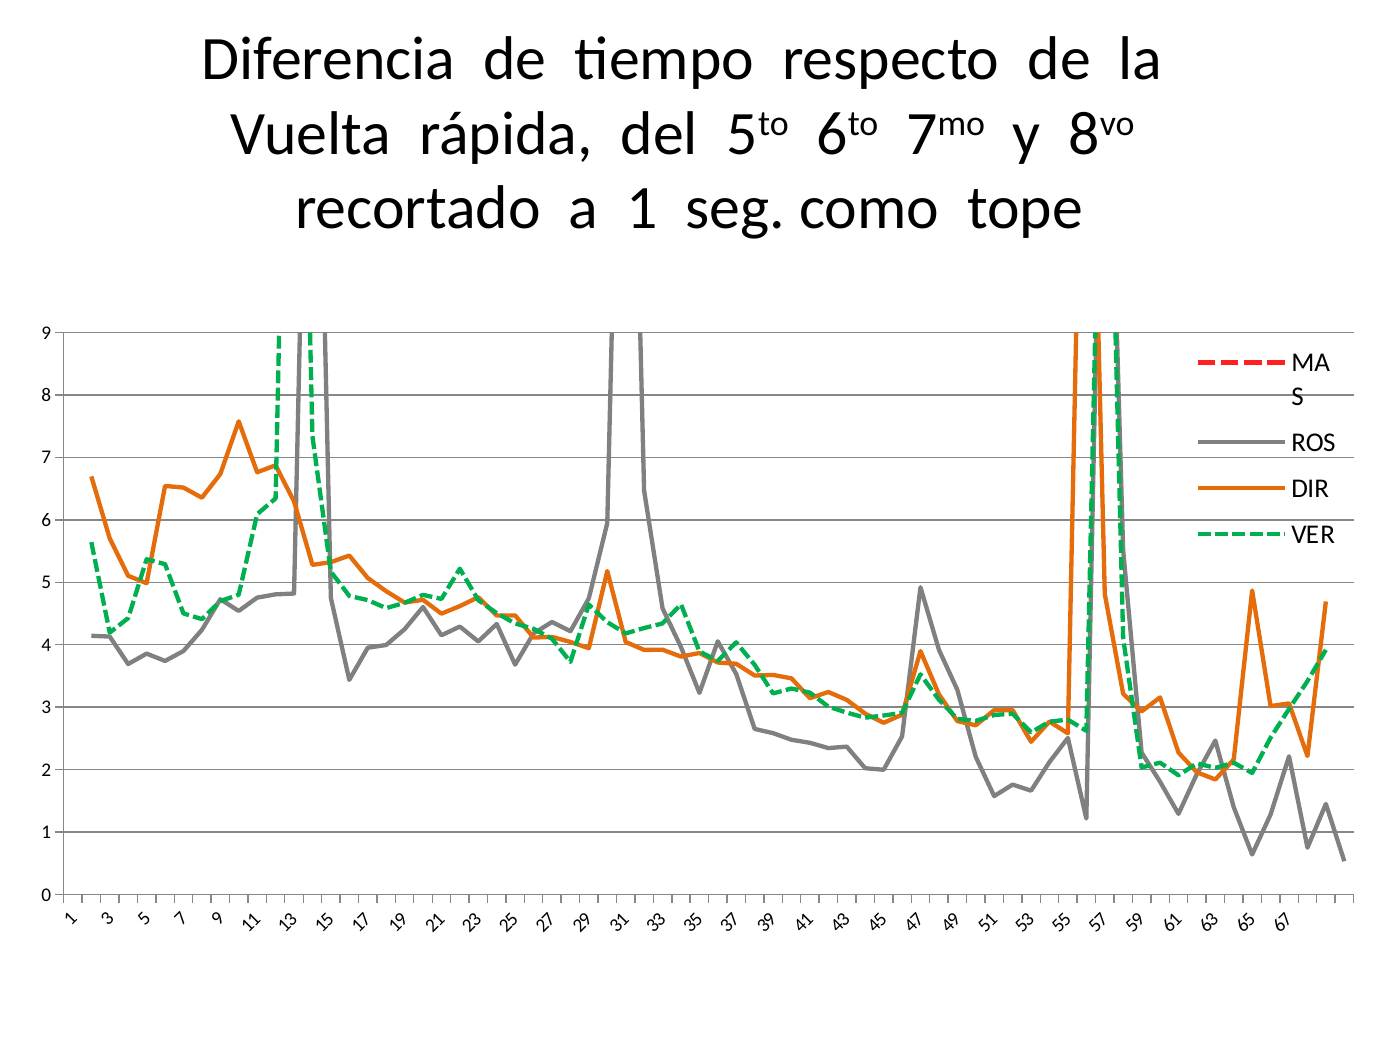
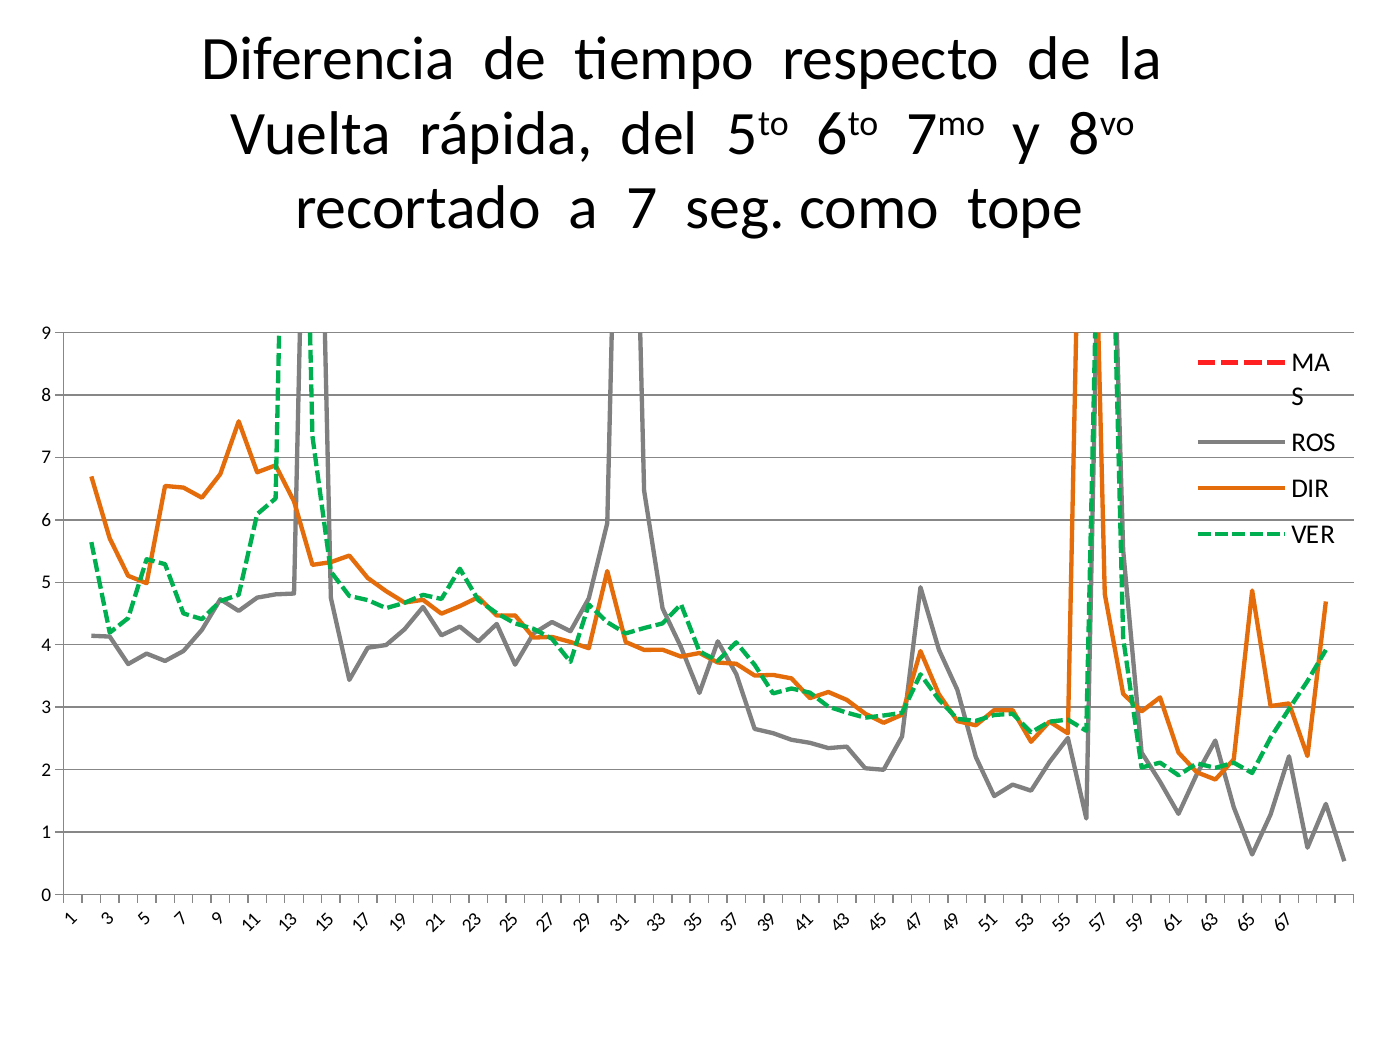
a 1: 1 -> 7
